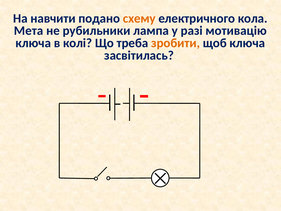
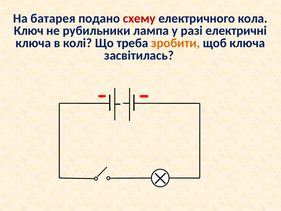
навчити: навчити -> батарея
схему colour: orange -> red
Мета: Мета -> Ключ
мотивацію: мотивацію -> електричні
